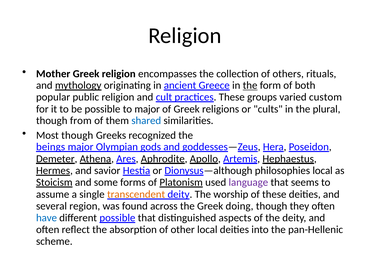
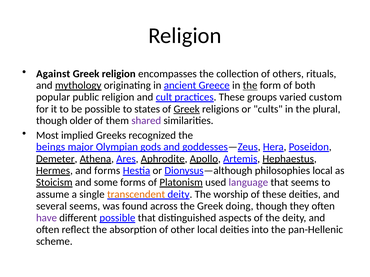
Mother: Mother -> Against
to major: major -> states
Greek at (187, 109) underline: none -> present
from: from -> older
shared colour: blue -> purple
Most though: though -> implied
and savior: savior -> forms
several region: region -> seems
have colour: blue -> purple
